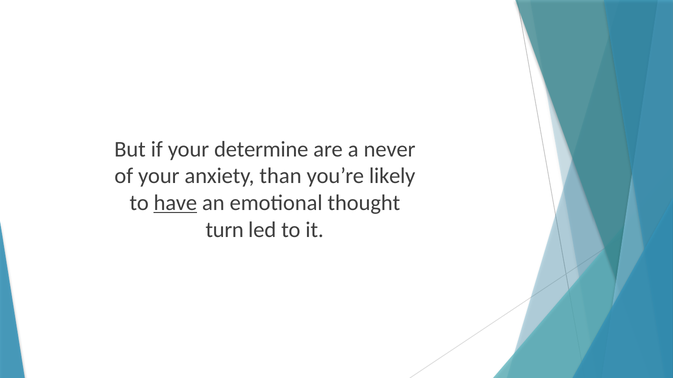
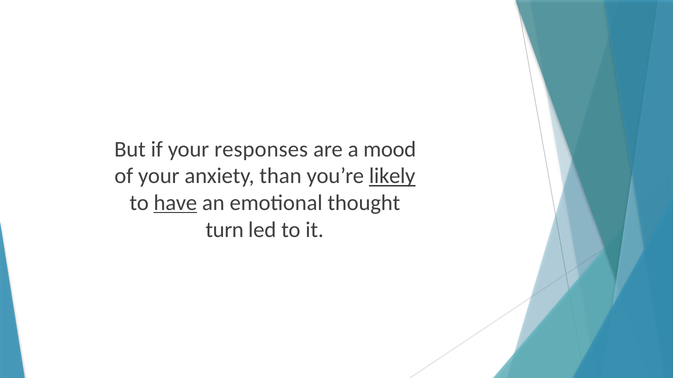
determine: determine -> responses
never: never -> mood
likely underline: none -> present
